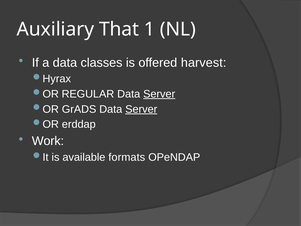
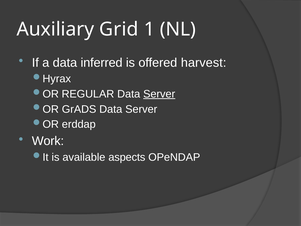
That: That -> Grid
classes: classes -> inferred
Server at (141, 109) underline: present -> none
formats: formats -> aspects
